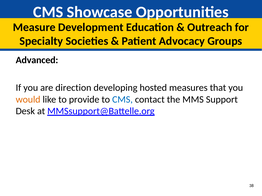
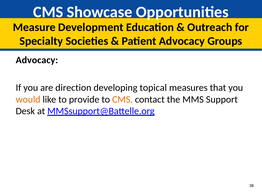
Advanced at (37, 60): Advanced -> Advocacy
hosted: hosted -> topical
CMS at (122, 100) colour: blue -> orange
